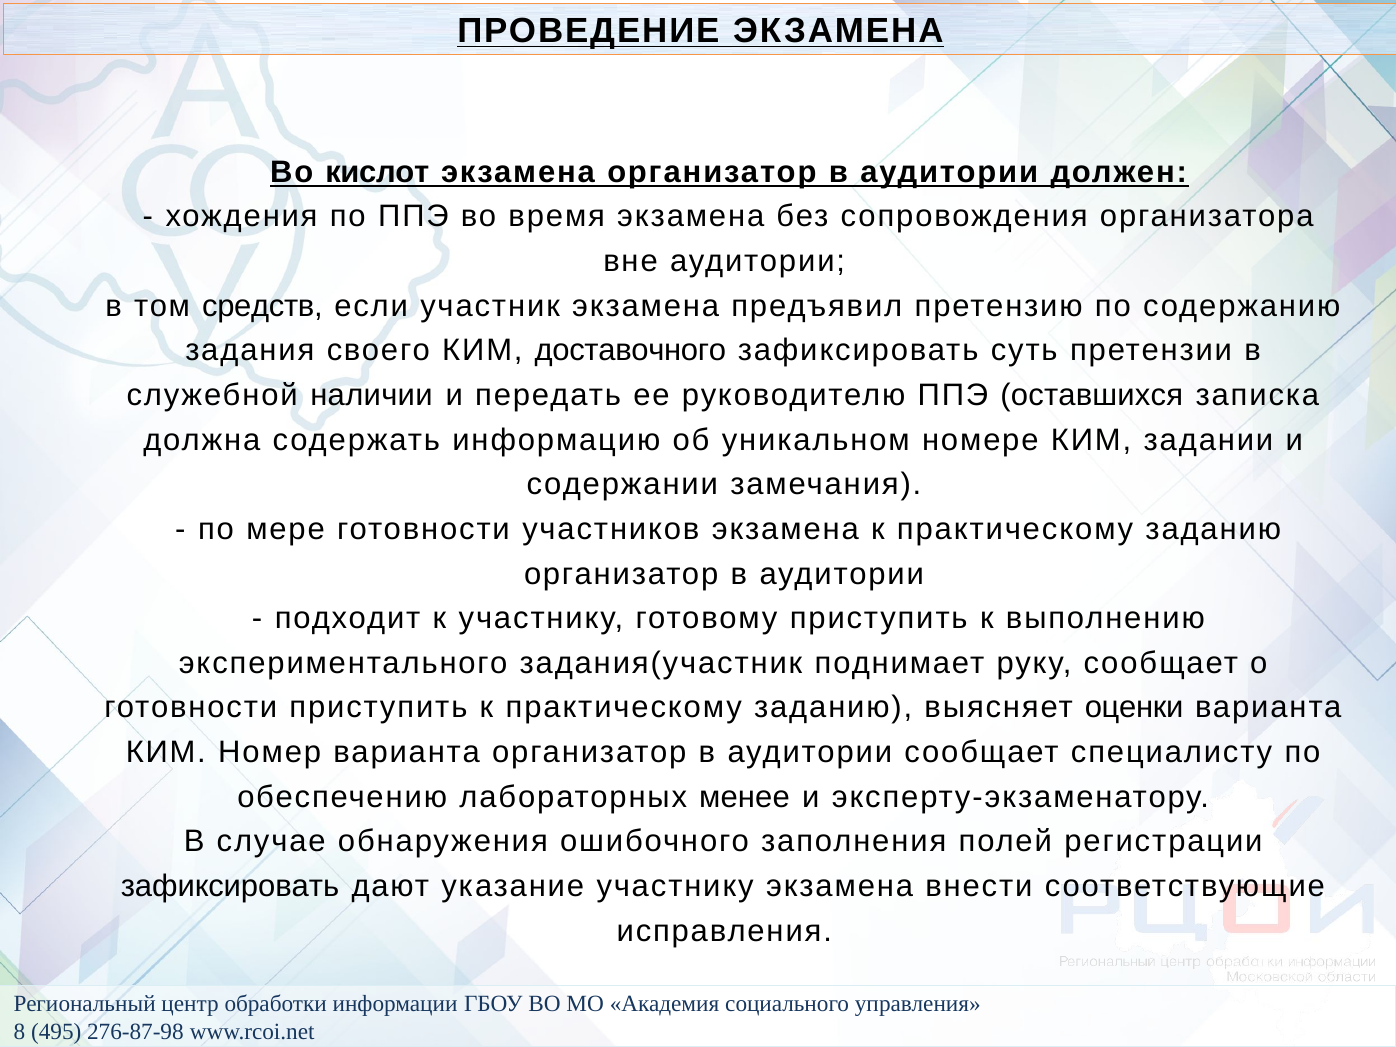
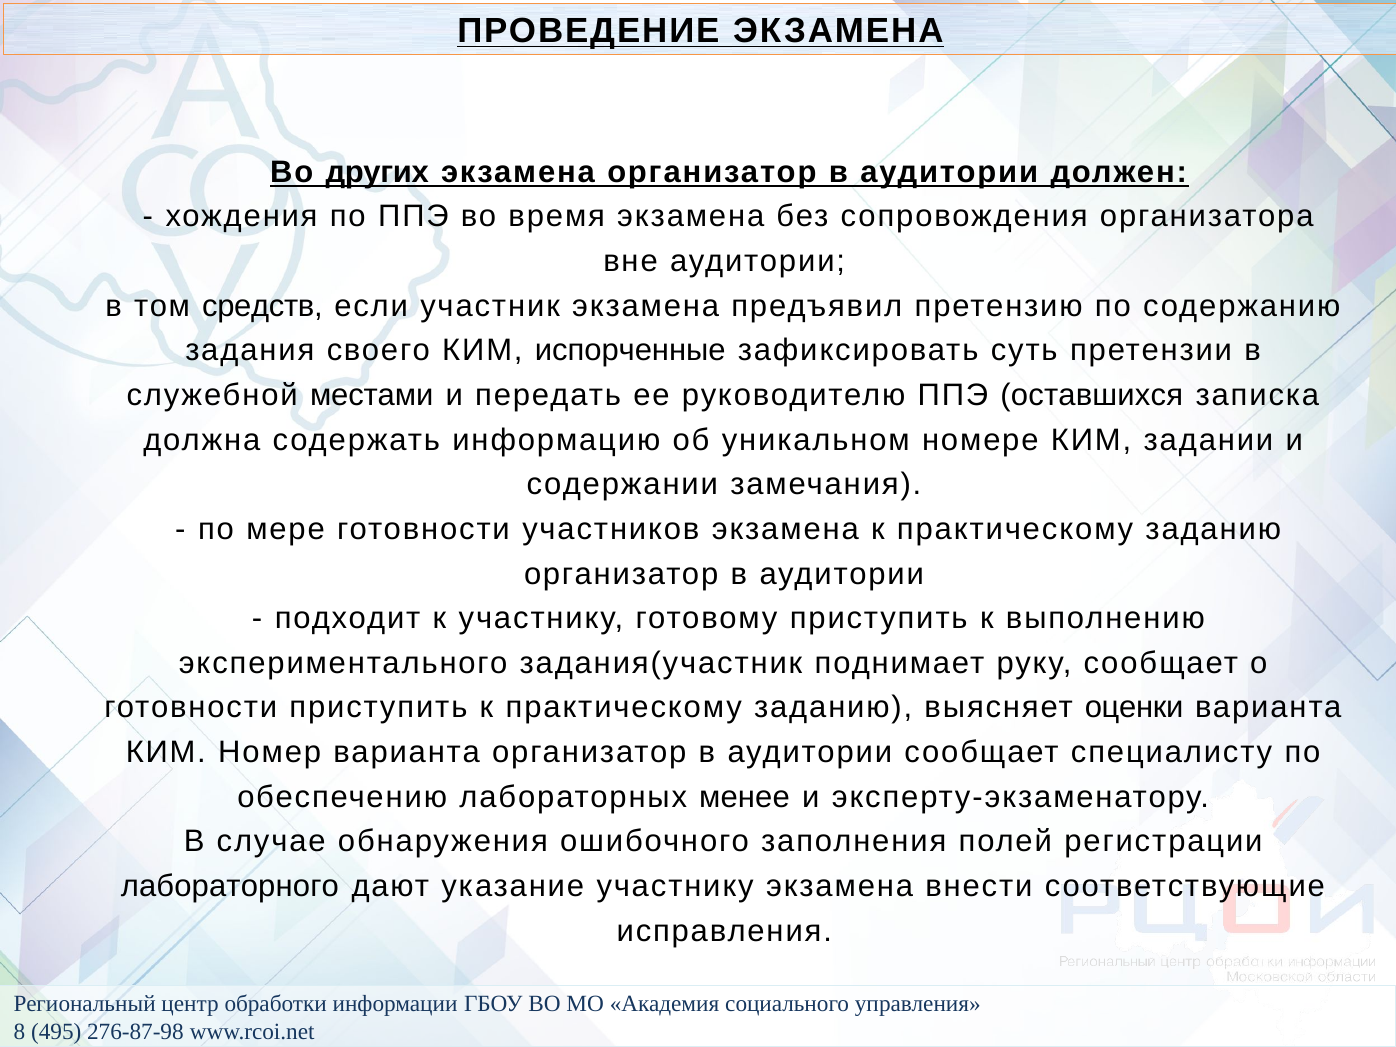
кислот: кислот -> других
доставочного: доставочного -> испорченные
наличии: наличии -> местами
зафиксировать at (230, 886): зафиксировать -> лабораторного
